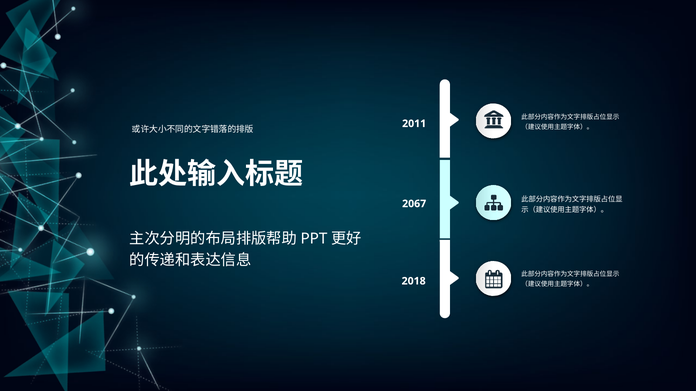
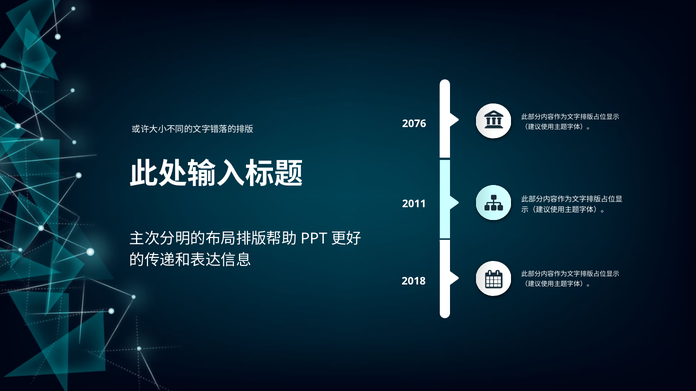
2011: 2011 -> 2076
2067: 2067 -> 2011
